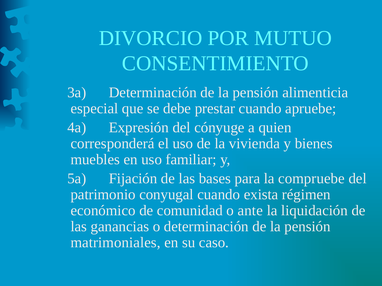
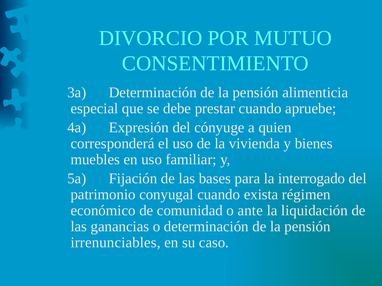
compruebe: compruebe -> interrogado
matrimoniales: matrimoniales -> irrenunciables
